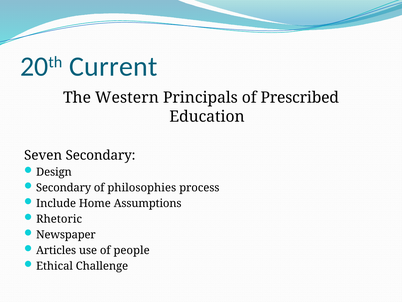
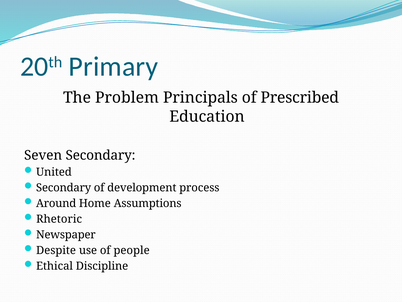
Current: Current -> Primary
Western: Western -> Problem
Design: Design -> United
philosophies: philosophies -> development
Include: Include -> Around
Articles: Articles -> Despite
Challenge: Challenge -> Discipline
